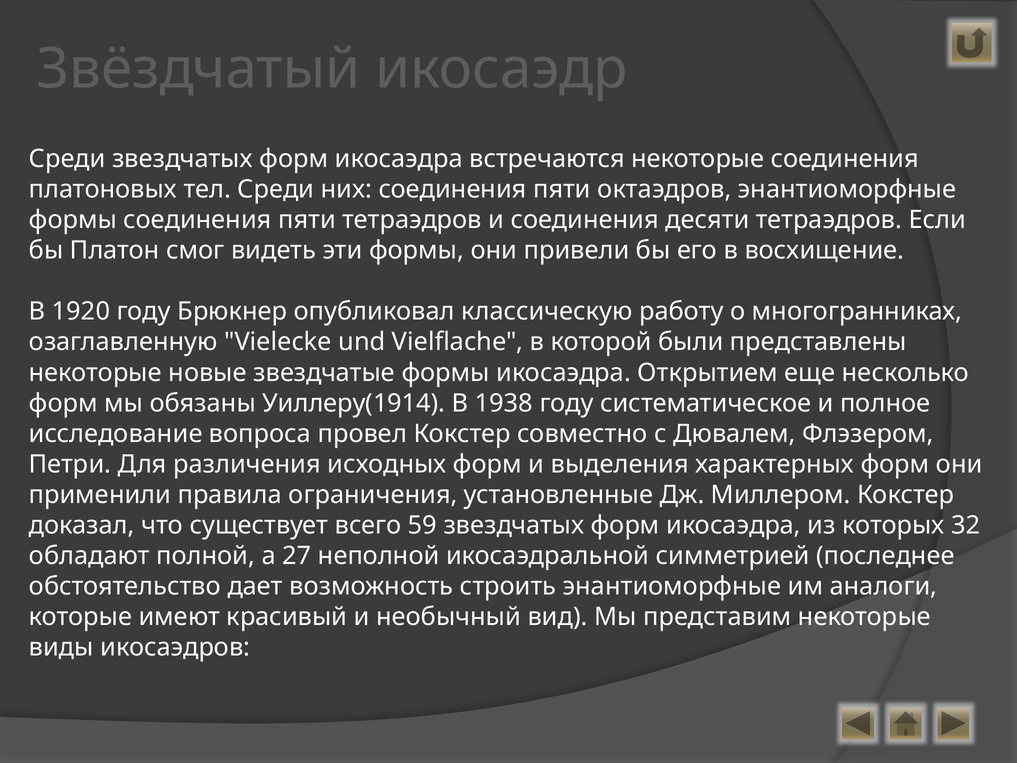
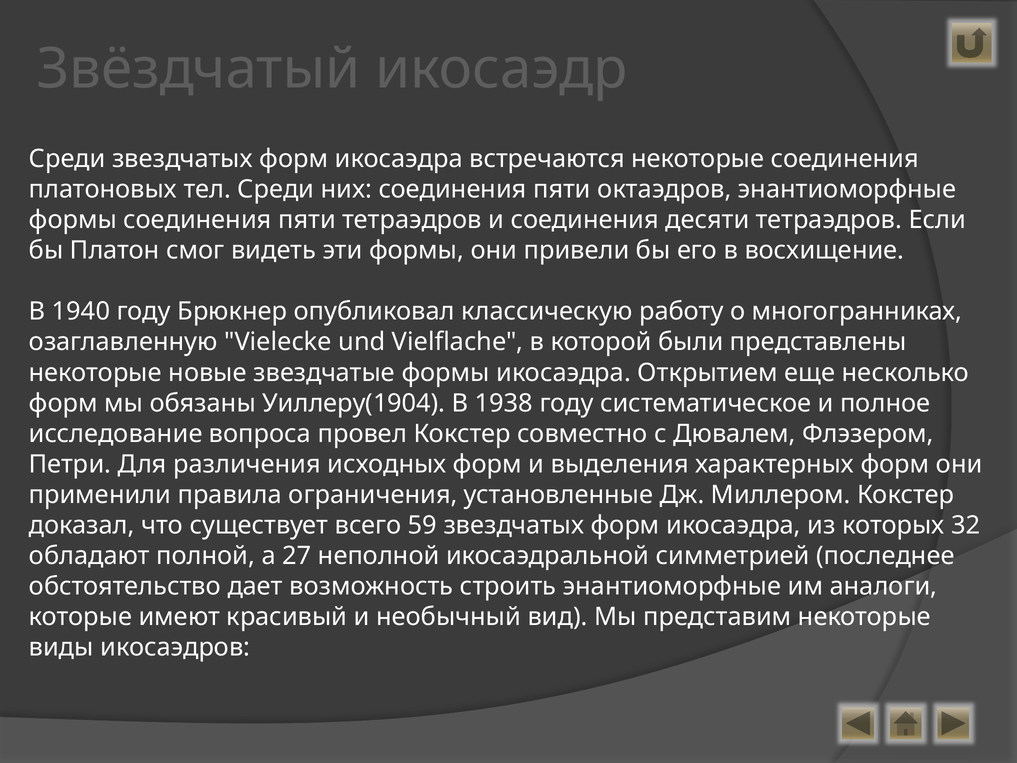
1920: 1920 -> 1940
Уиллеру(1914: Уиллеру(1914 -> Уиллеру(1904
